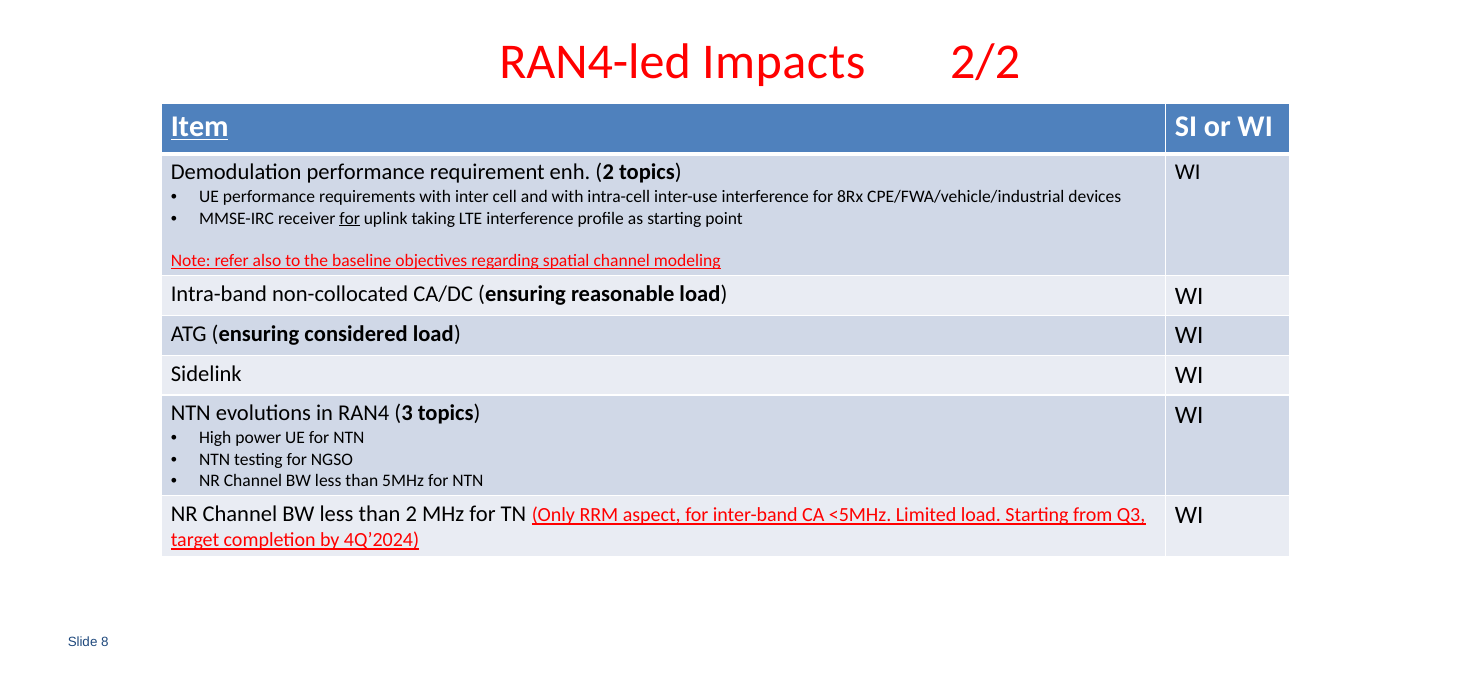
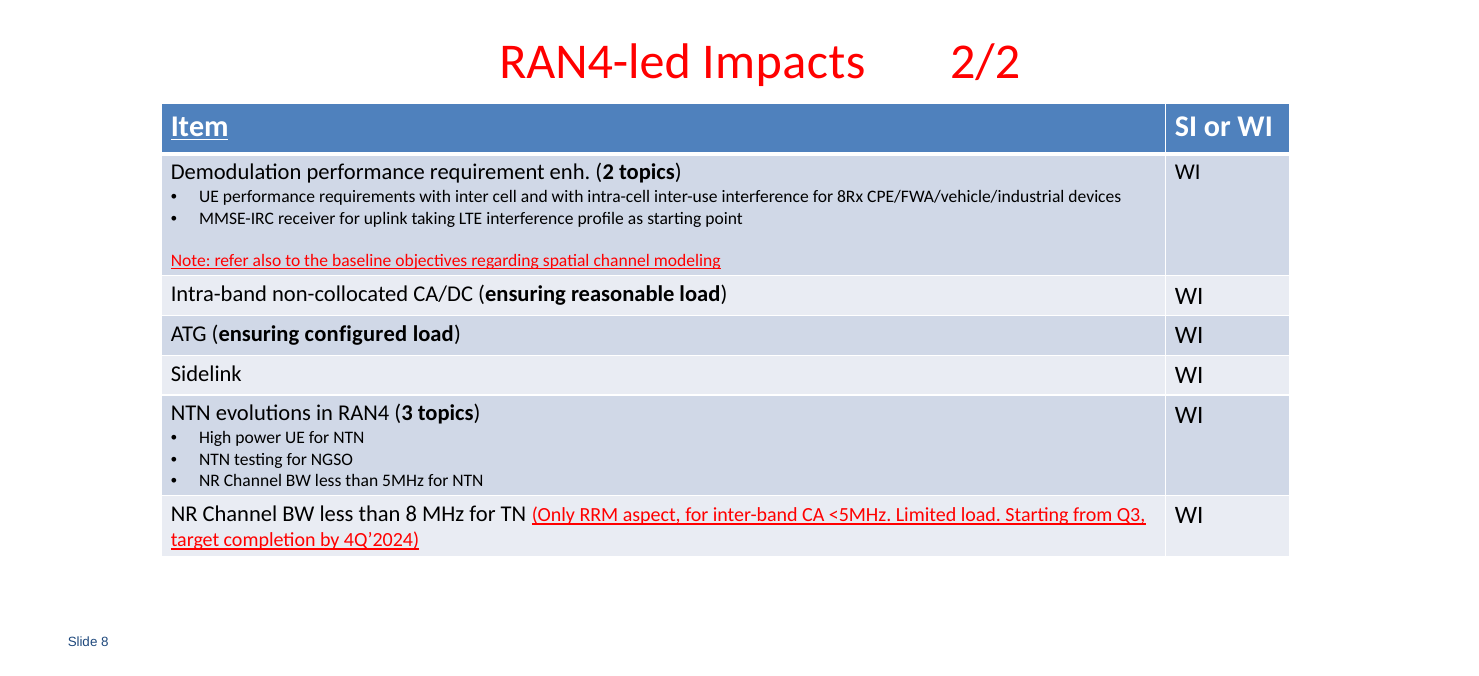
for at (350, 218) underline: present -> none
considered: considered -> configured
than 2: 2 -> 8
